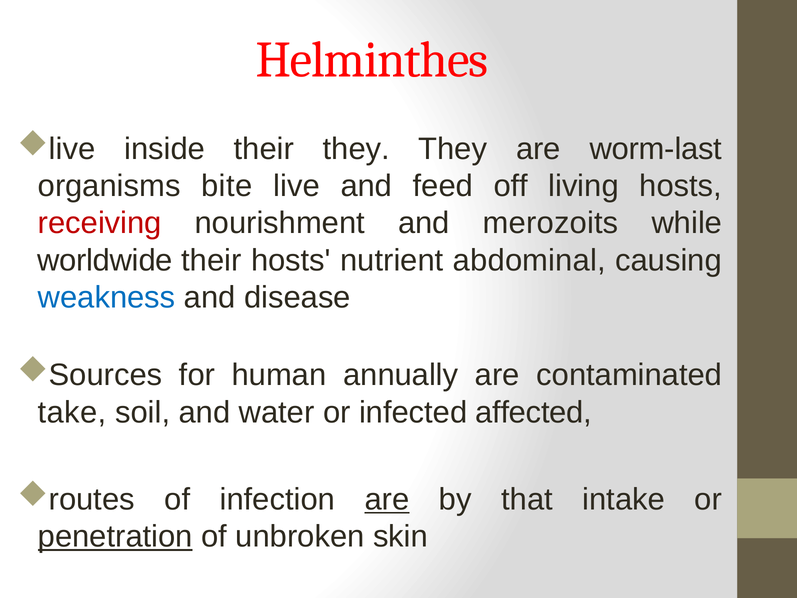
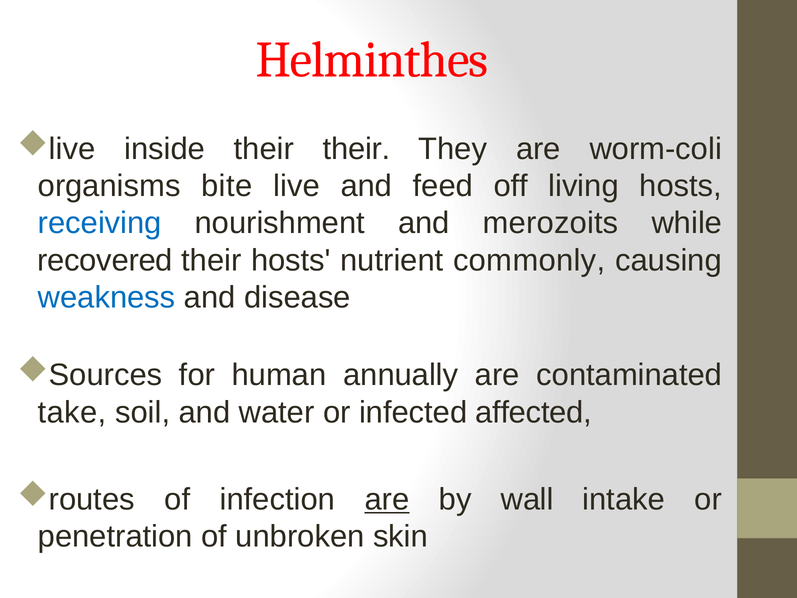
their they: they -> their
worm-last: worm-last -> worm-coli
receiving colour: red -> blue
worldwide: worldwide -> recovered
abdominal: abdominal -> commonly
that: that -> wall
penetration underline: present -> none
